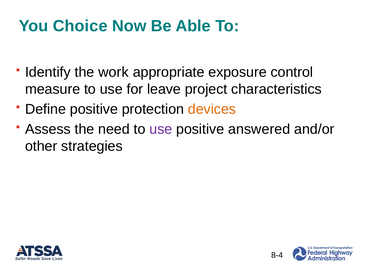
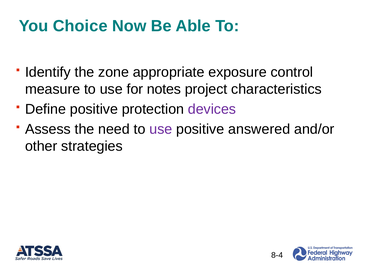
work: work -> zone
leave: leave -> notes
devices colour: orange -> purple
